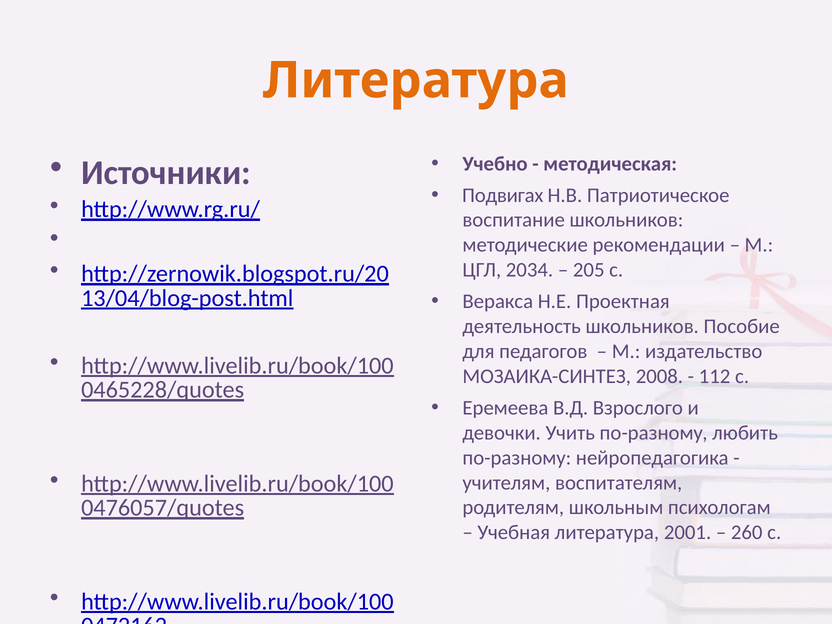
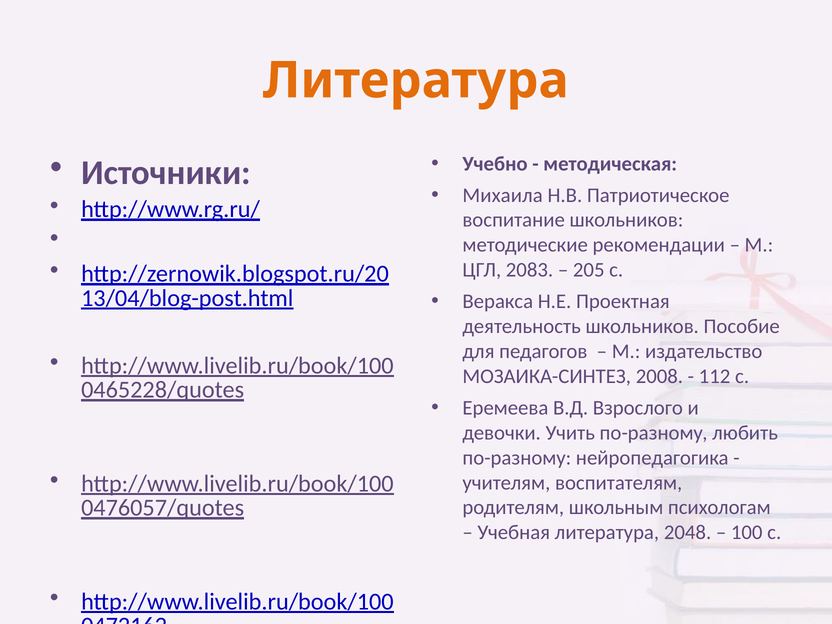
Подвигах: Подвигах -> Михаила
2034: 2034 -> 2083
2001: 2001 -> 2048
260: 260 -> 100
